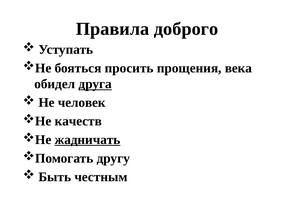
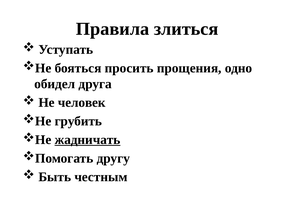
доброго: доброго -> злиться
века: века -> одно
друга underline: present -> none
качеств: качеств -> грубить
